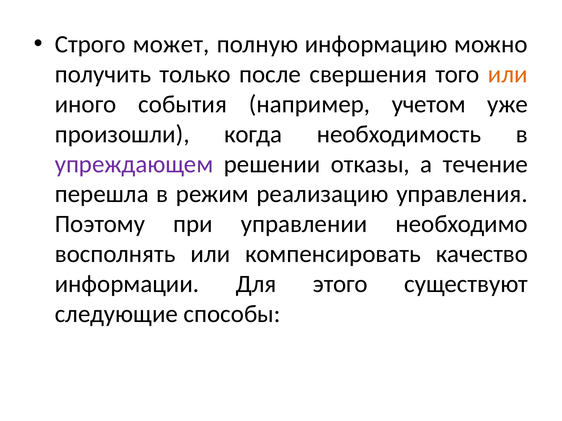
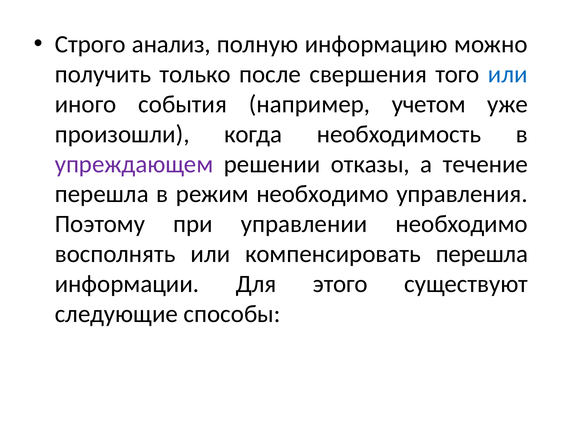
может: может -> анализ
или at (508, 74) colour: orange -> blue
режим реализацию: реализацию -> необходимо
компенсировать качество: качество -> перешла
